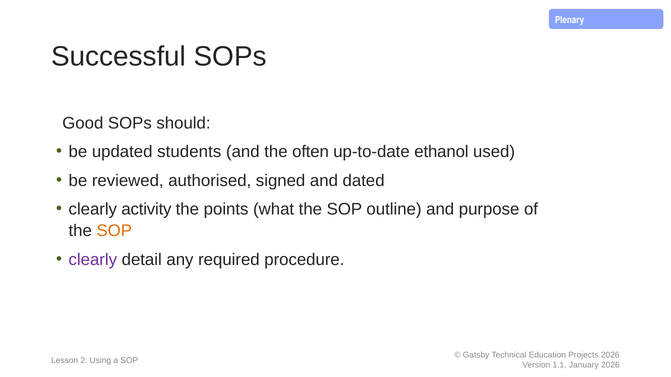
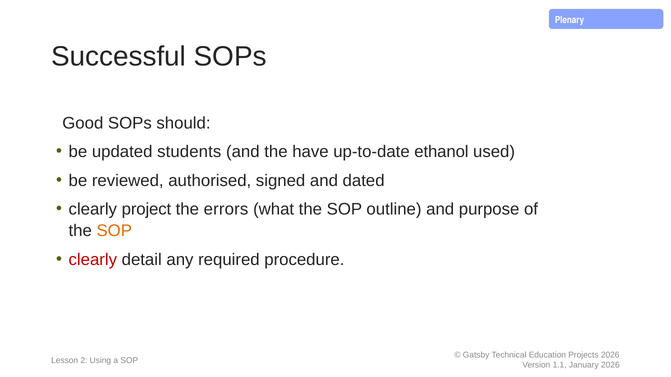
often: often -> have
activity: activity -> project
points: points -> errors
clearly at (93, 260) colour: purple -> red
